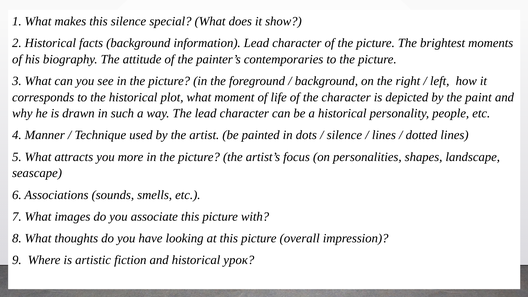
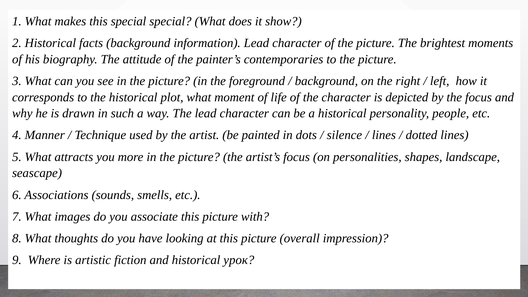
this silence: silence -> special
the paint: paint -> focus
